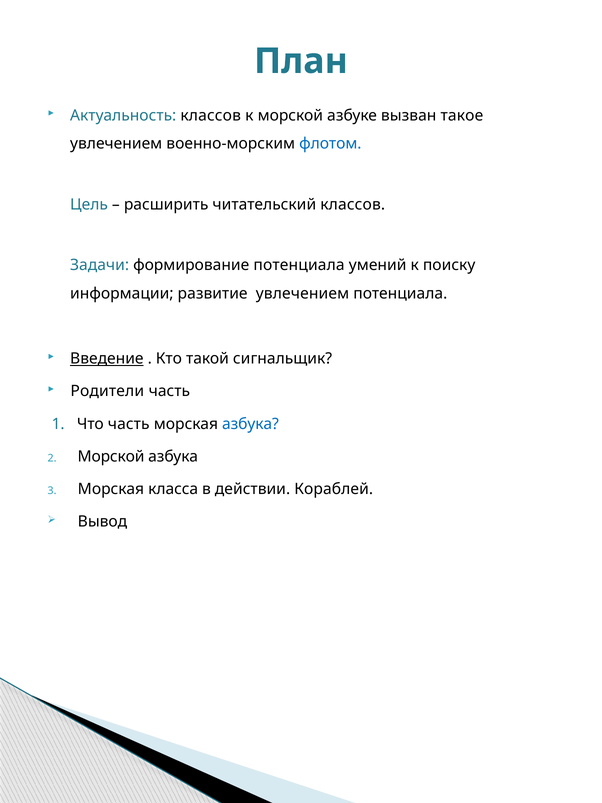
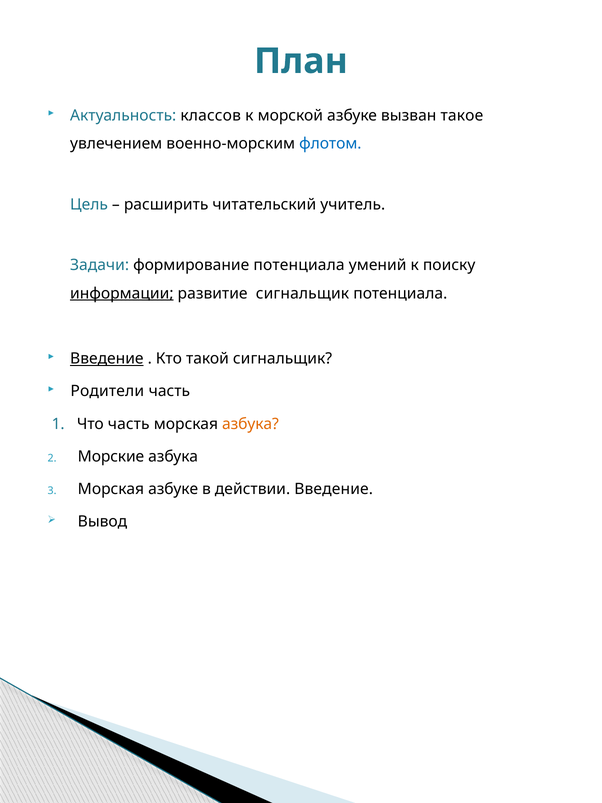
читательский классов: классов -> учитель
информации underline: none -> present
развитие увлечением: увлечением -> сигнальщик
азбука at (250, 424) colour: blue -> orange
Морской at (111, 456): Морской -> Морские
Морская класса: класса -> азбуке
действии Кораблей: Кораблей -> Введение
